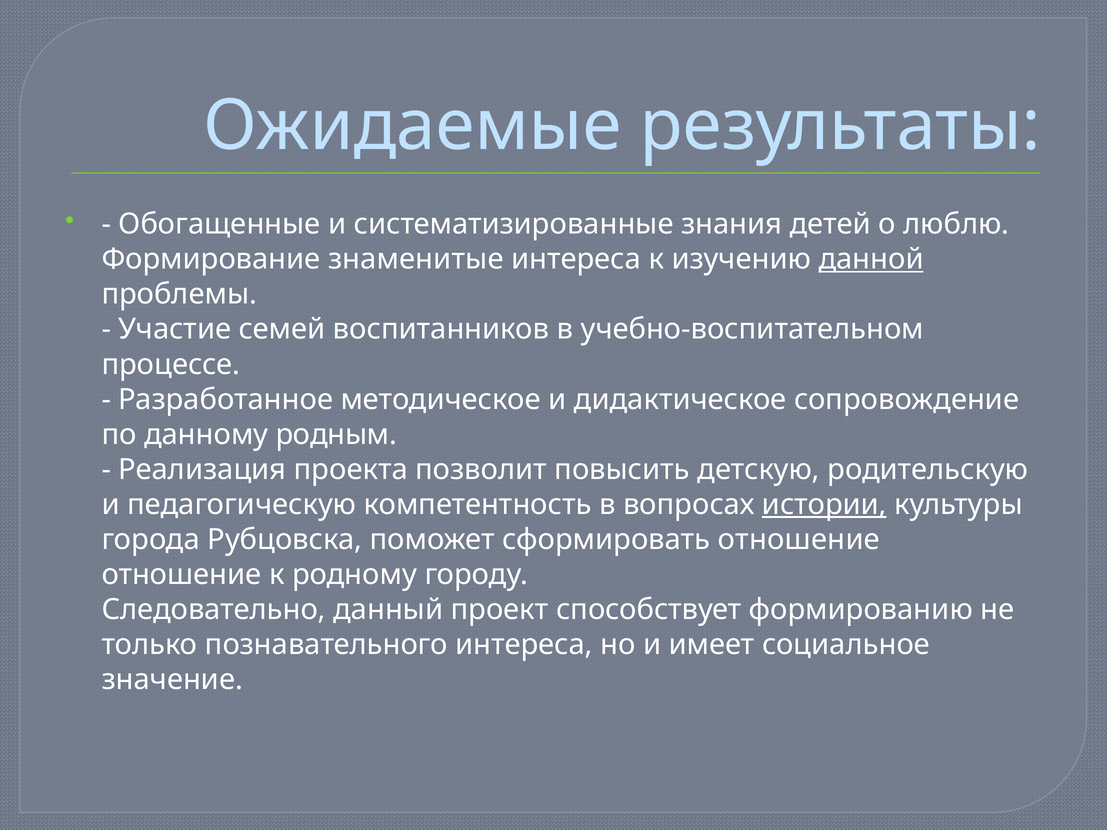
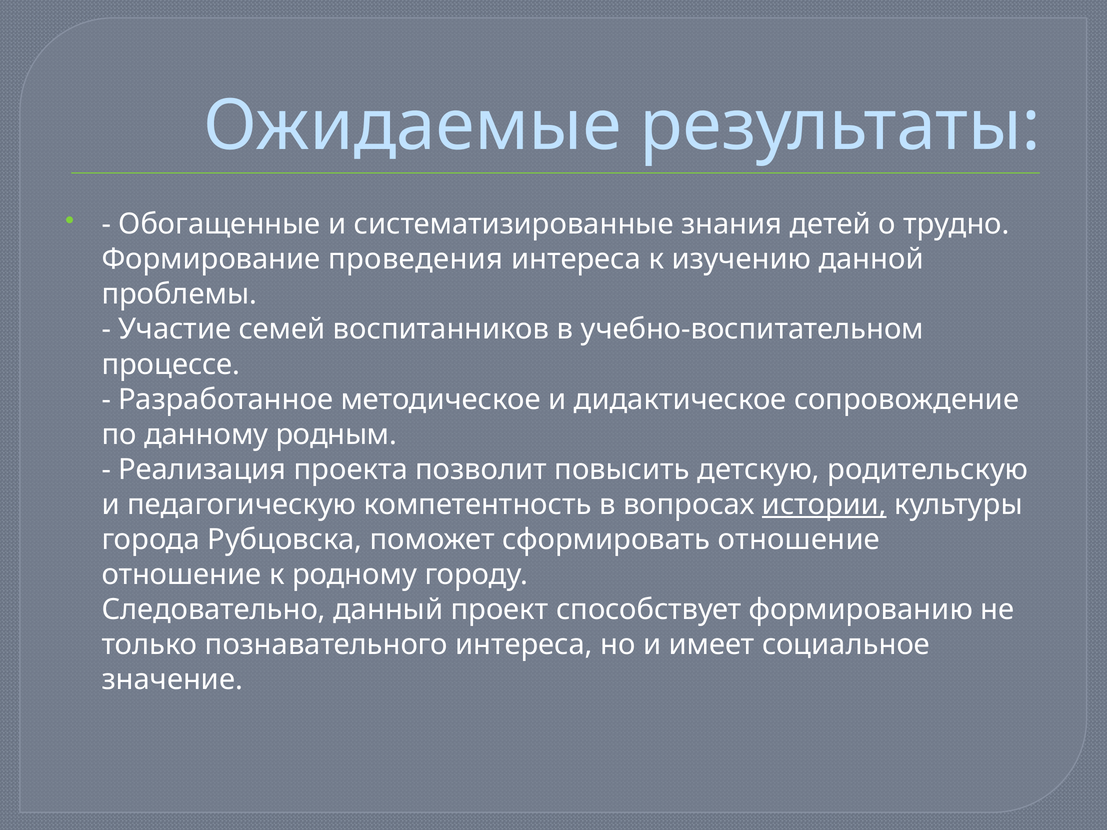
люблю: люблю -> трудно
знаменитые: знаменитые -> проведения
данной underline: present -> none
